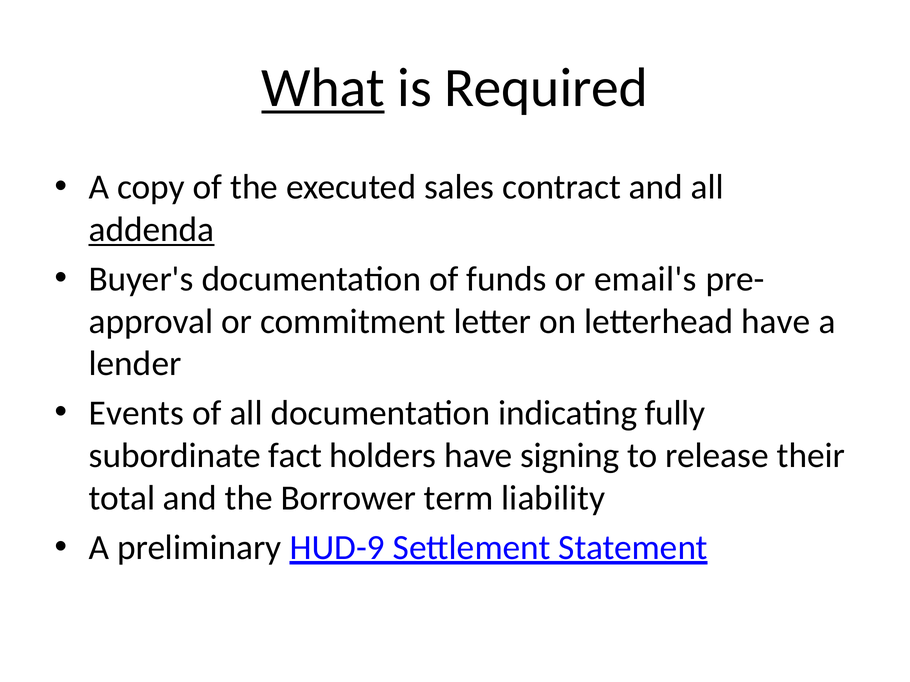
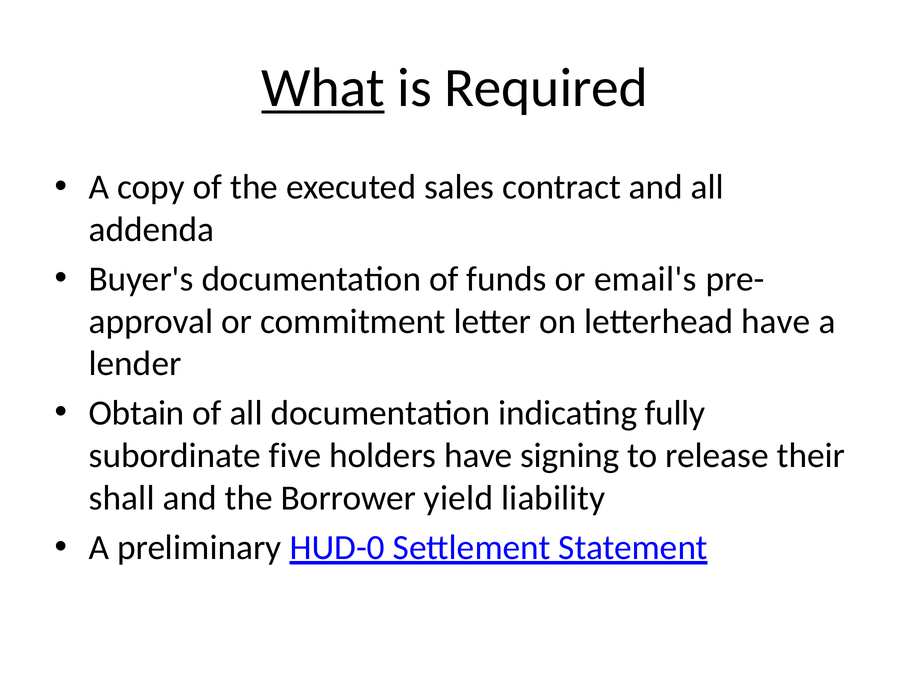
addenda underline: present -> none
Events: Events -> Obtain
fact: fact -> five
total: total -> shall
term: term -> yield
HUD-9: HUD-9 -> HUD-0
